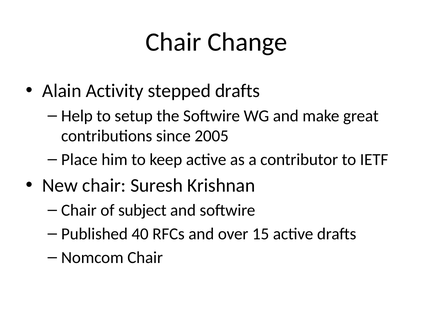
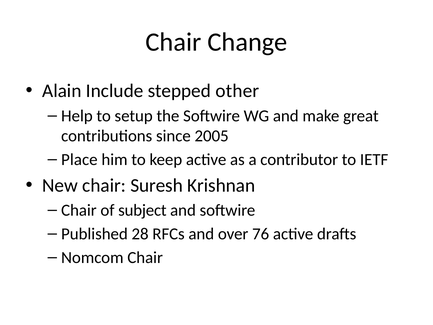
Activity: Activity -> Include
stepped drafts: drafts -> other
40: 40 -> 28
15: 15 -> 76
